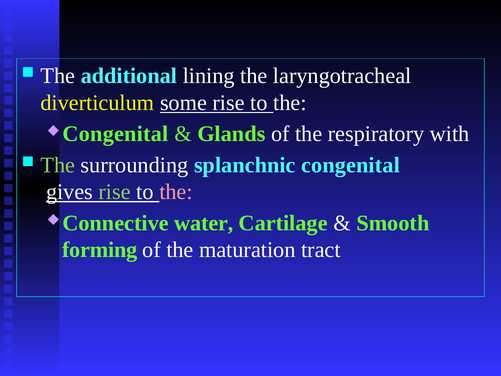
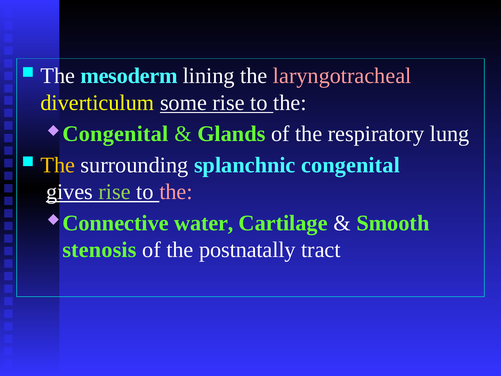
additional: additional -> mesoderm
laryngotracheal colour: white -> pink
with: with -> lung
The at (58, 165) colour: light green -> yellow
forming: forming -> stenosis
maturation: maturation -> postnatally
